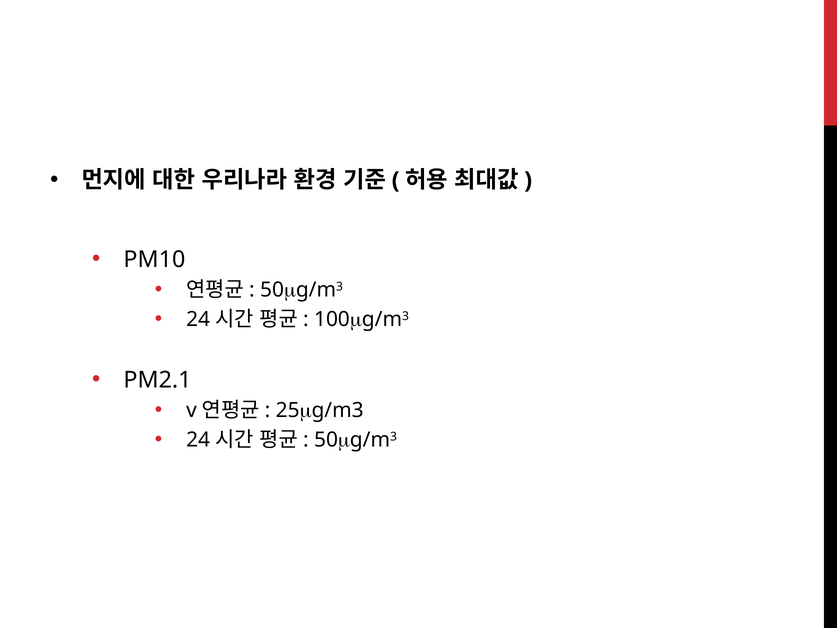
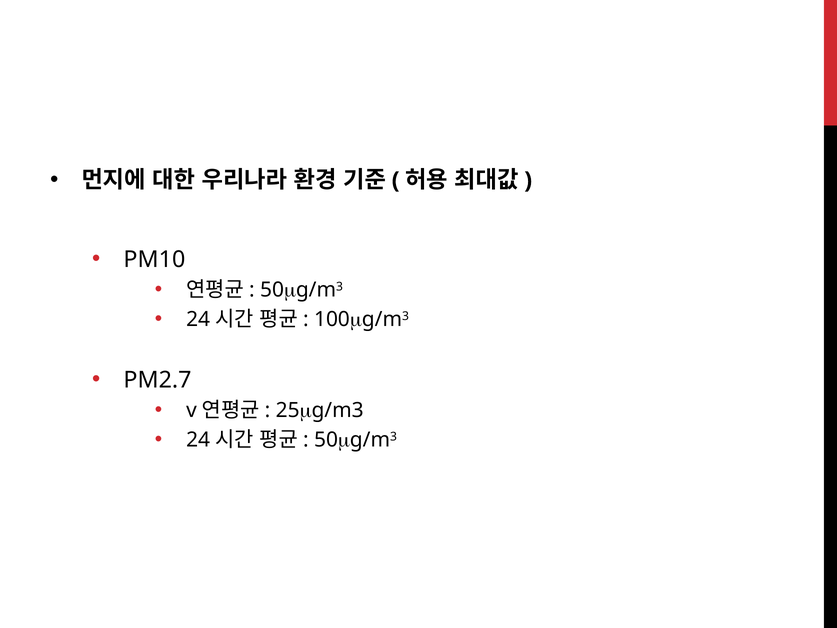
PM2.1: PM2.1 -> PM2.7
